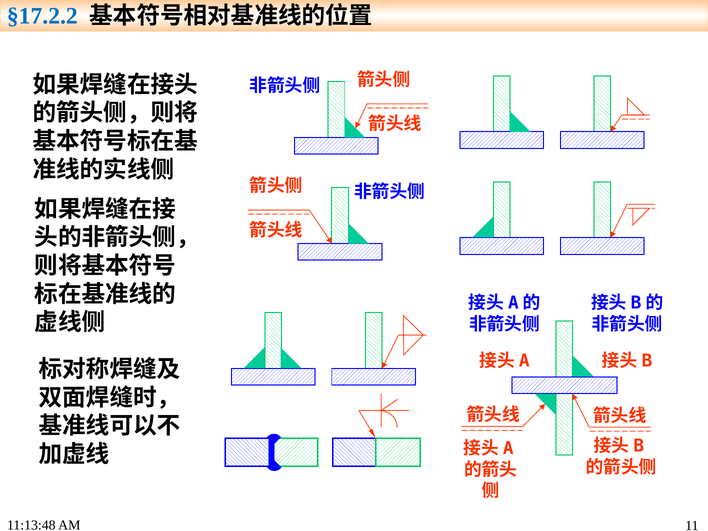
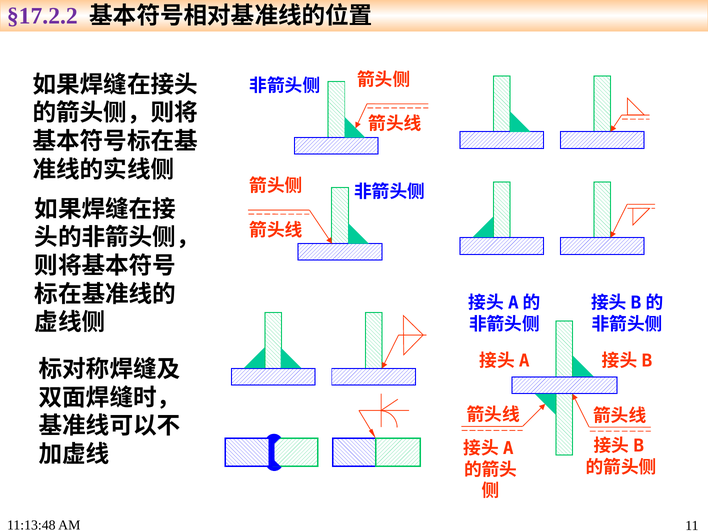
§17.2.2 colour: blue -> purple
